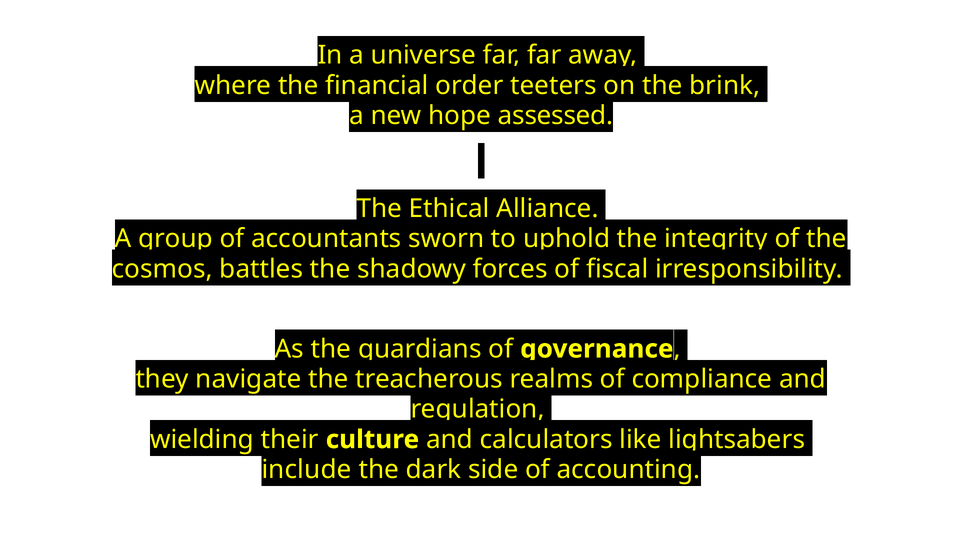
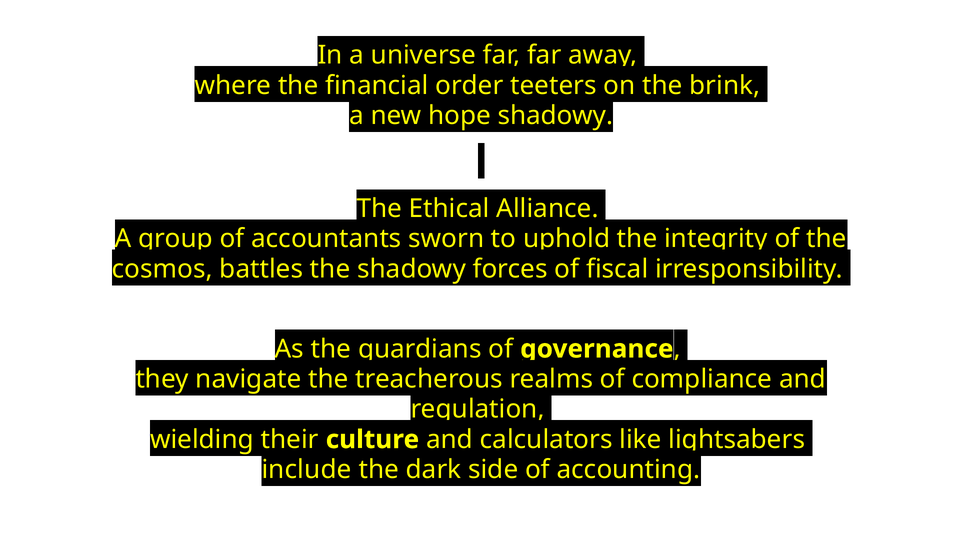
hope assessed: assessed -> shadowy
